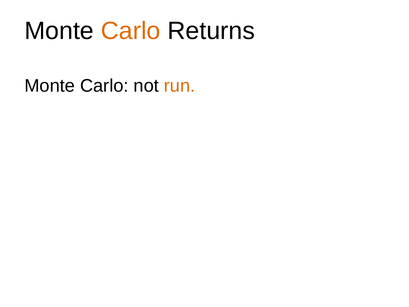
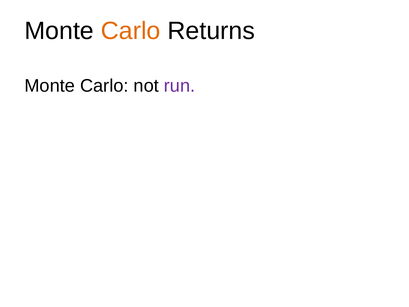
run colour: orange -> purple
